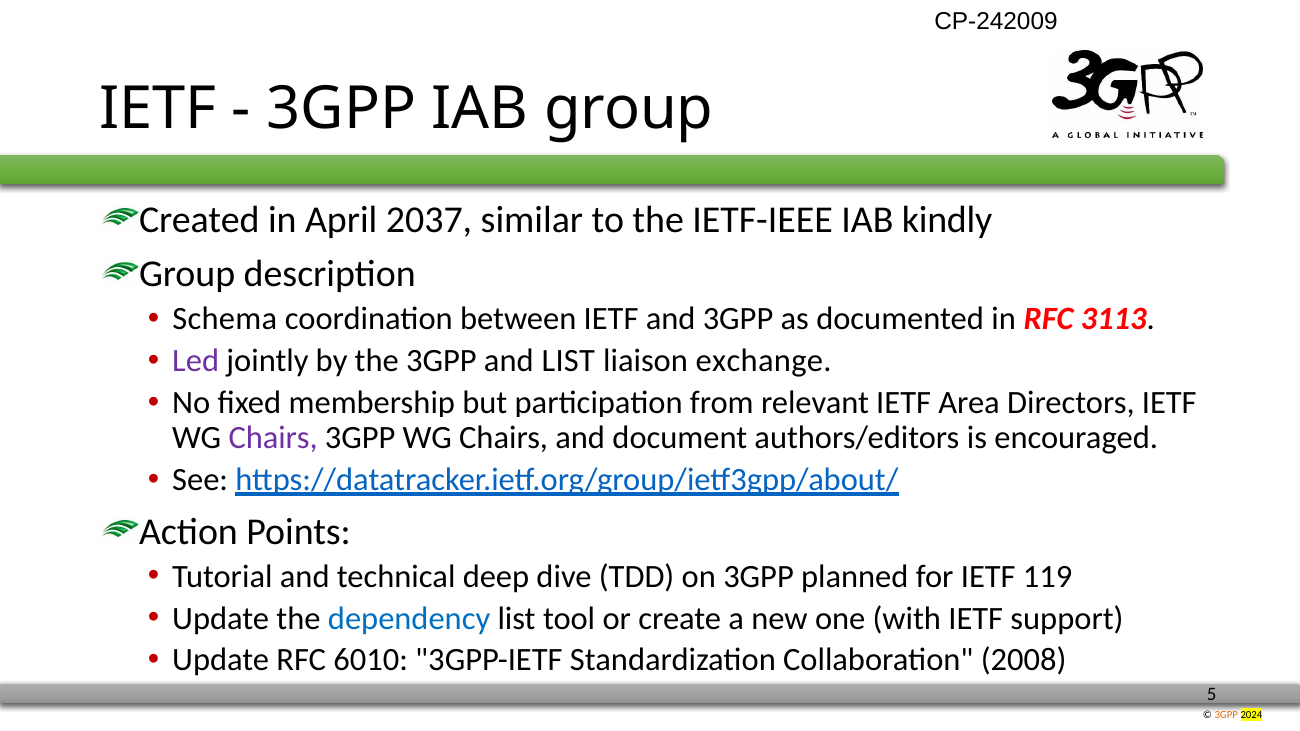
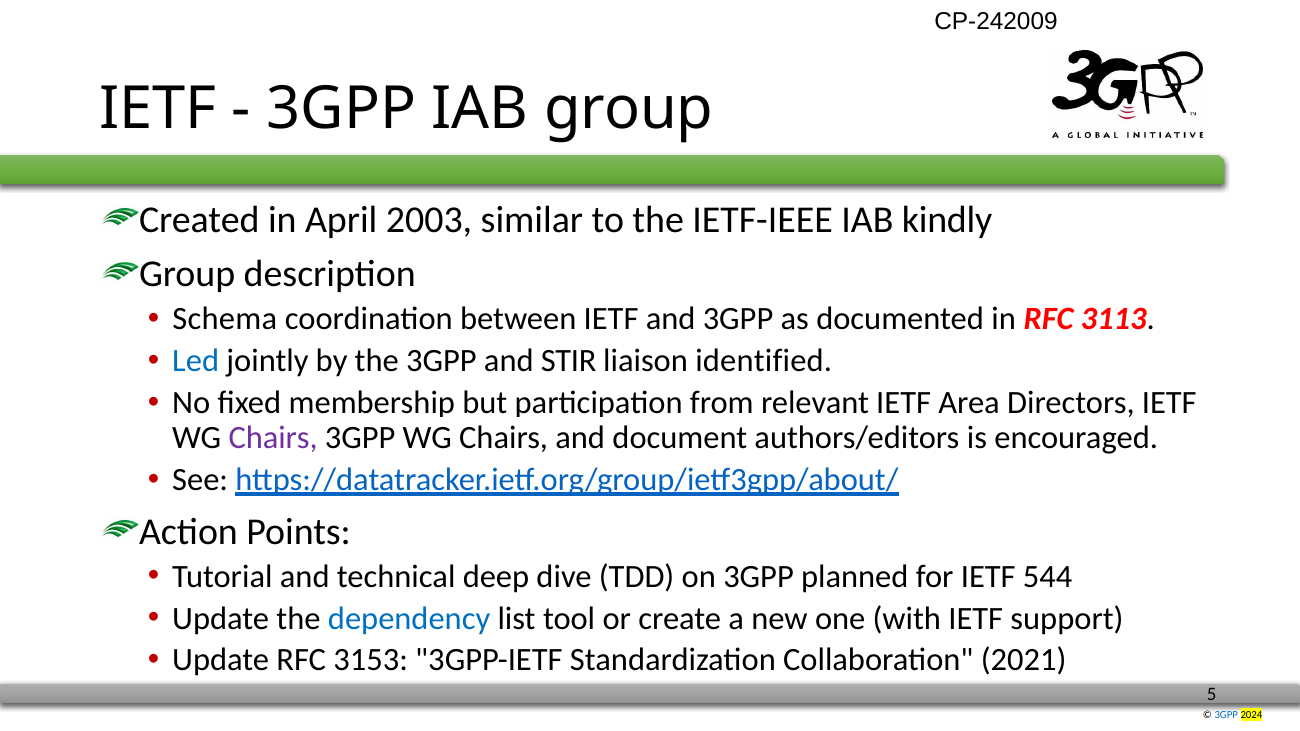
2037: 2037 -> 2003
Led colour: purple -> blue
and LIST: LIST -> STIR
exchange: exchange -> identified
119: 119 -> 544
6010: 6010 -> 3153
2008: 2008 -> 2021
3GPP at (1226, 715) colour: orange -> blue
